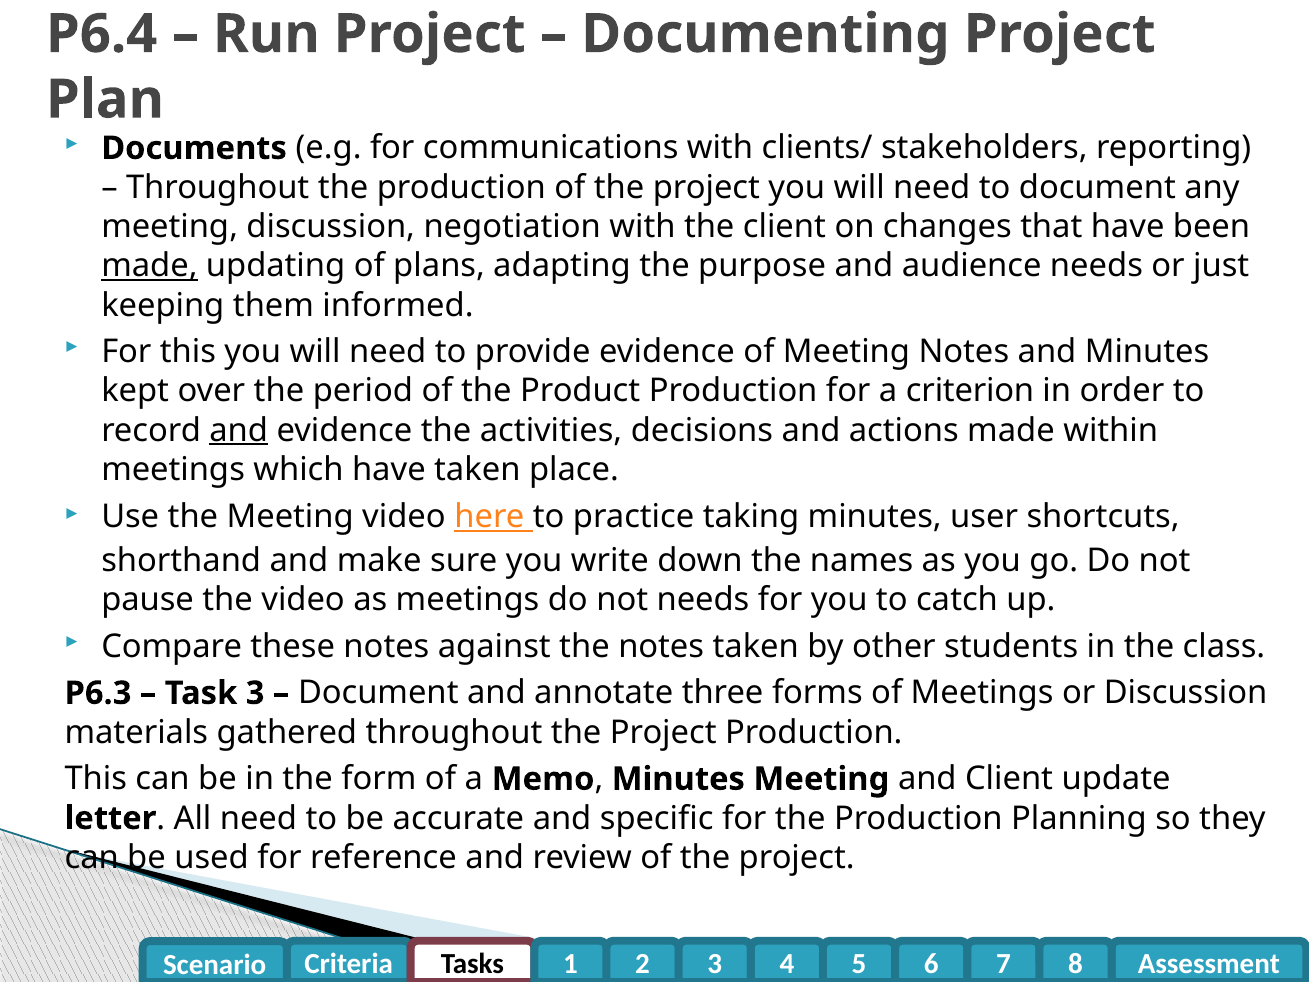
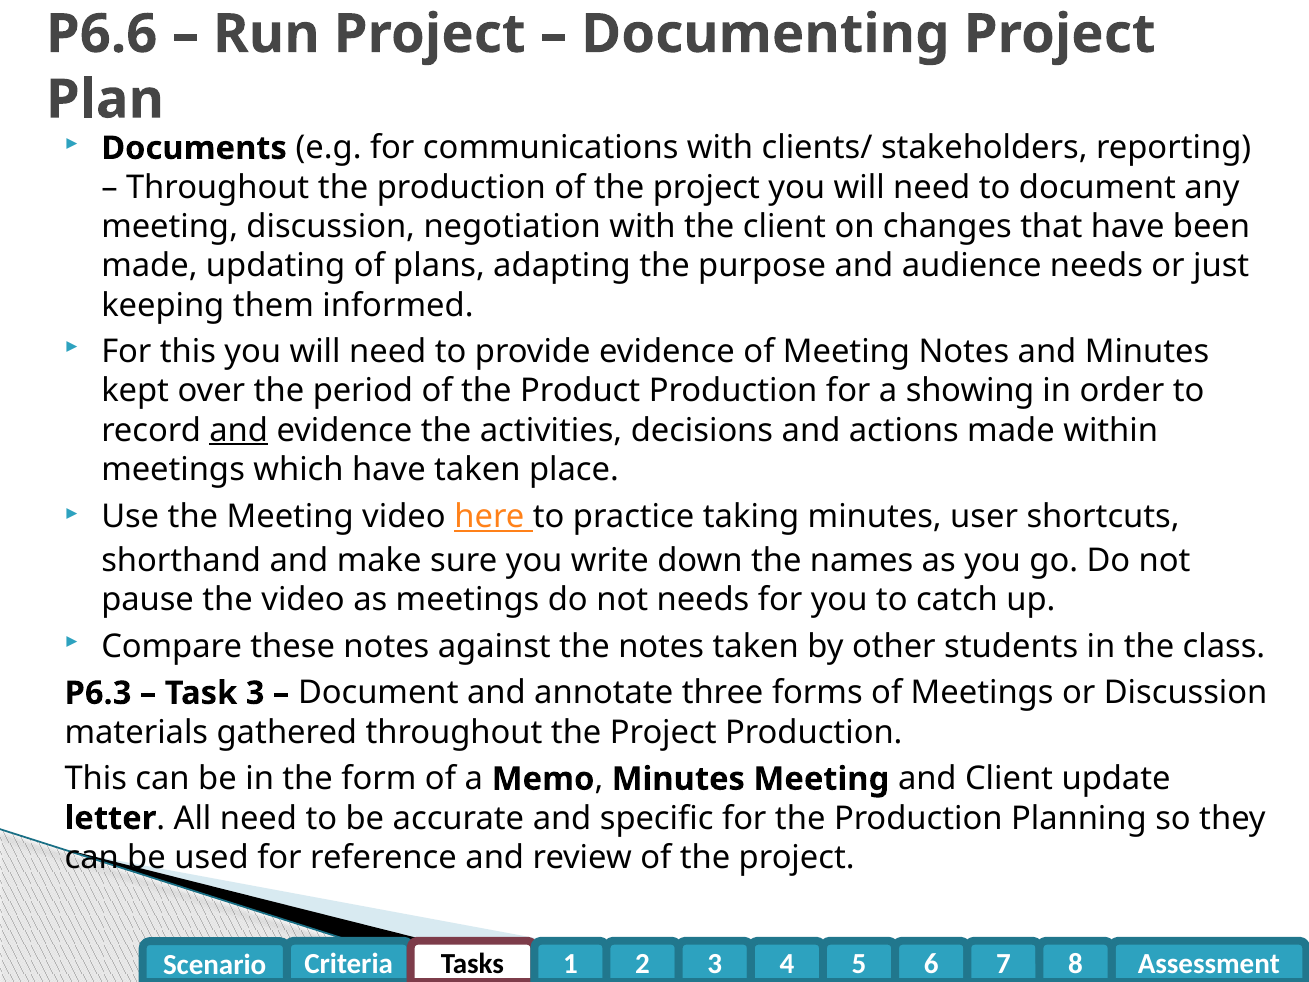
P6.4: P6.4 -> P6.6
made at (149, 266) underline: present -> none
criterion: criterion -> showing
